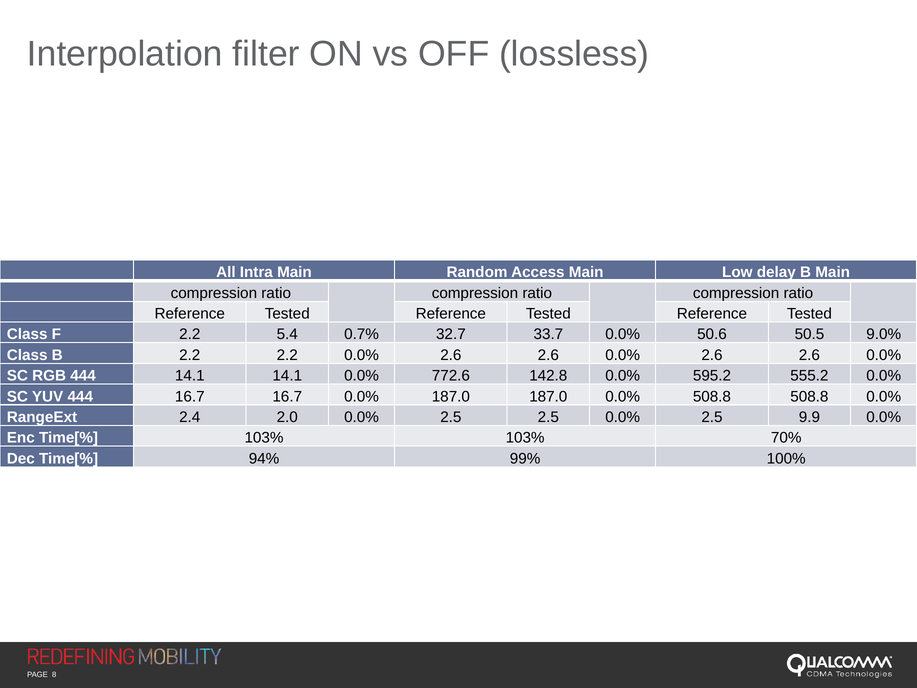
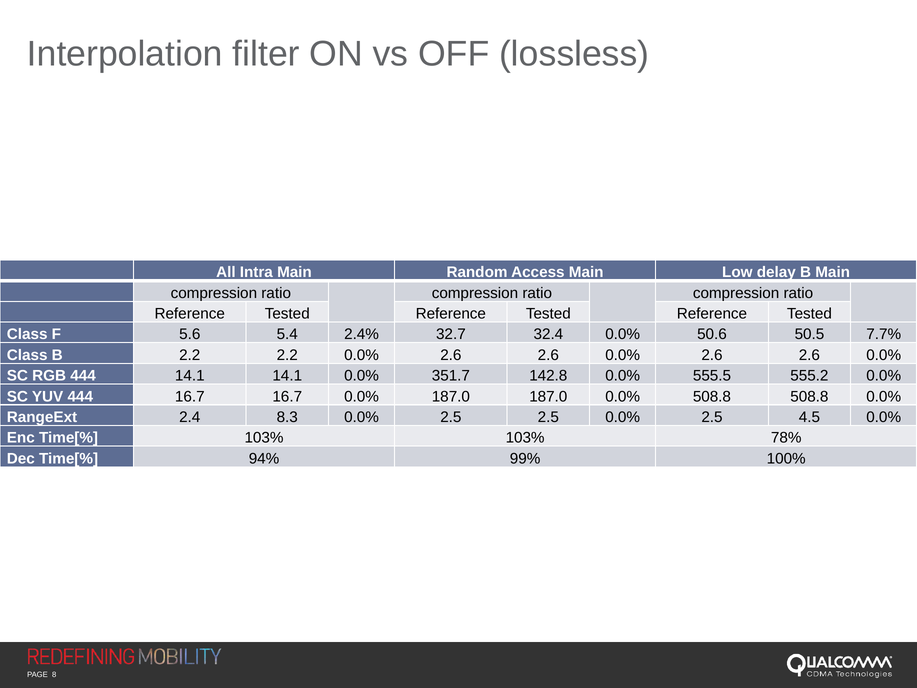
F 2.2: 2.2 -> 5.6
0.7%: 0.7% -> 2.4%
33.7: 33.7 -> 32.4
9.0%: 9.0% -> 7.7%
772.6: 772.6 -> 351.7
595.2: 595.2 -> 555.5
2.0: 2.0 -> 8.3
9.9: 9.9 -> 4.5
70%: 70% -> 78%
